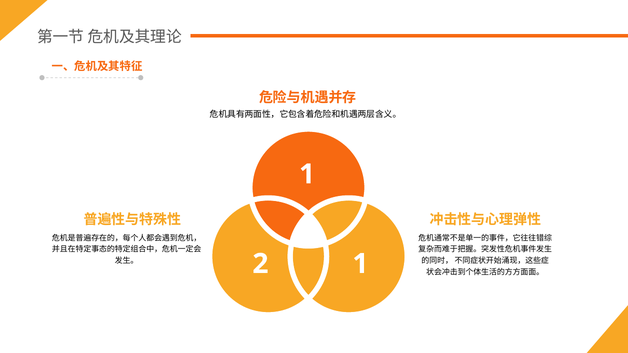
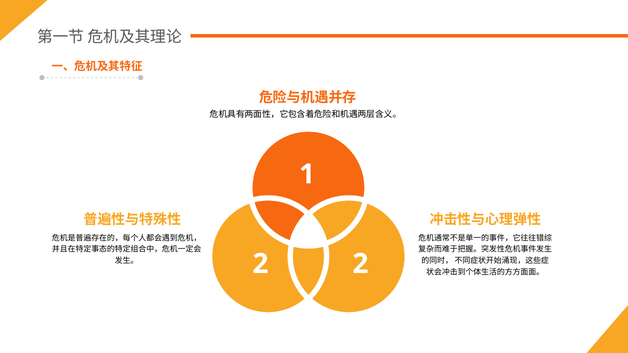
2 1: 1 -> 2
